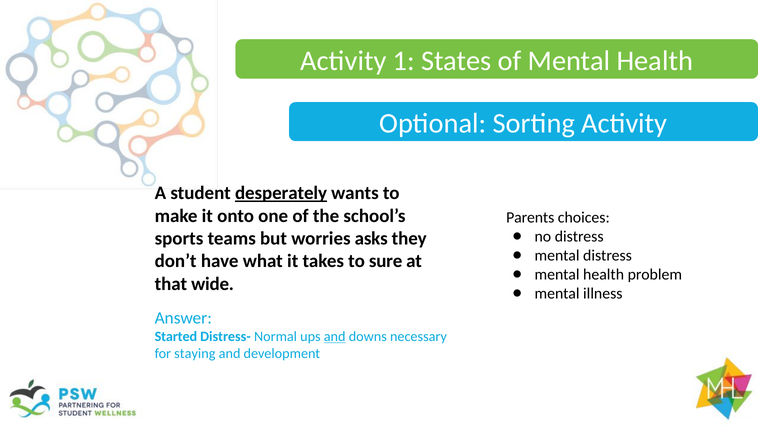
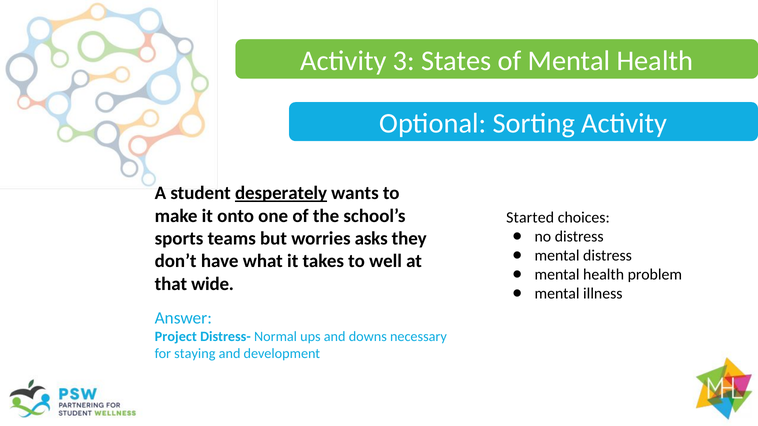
1: 1 -> 3
Parents: Parents -> Started
sure: sure -> well
Started: Started -> Project
and at (335, 337) underline: present -> none
